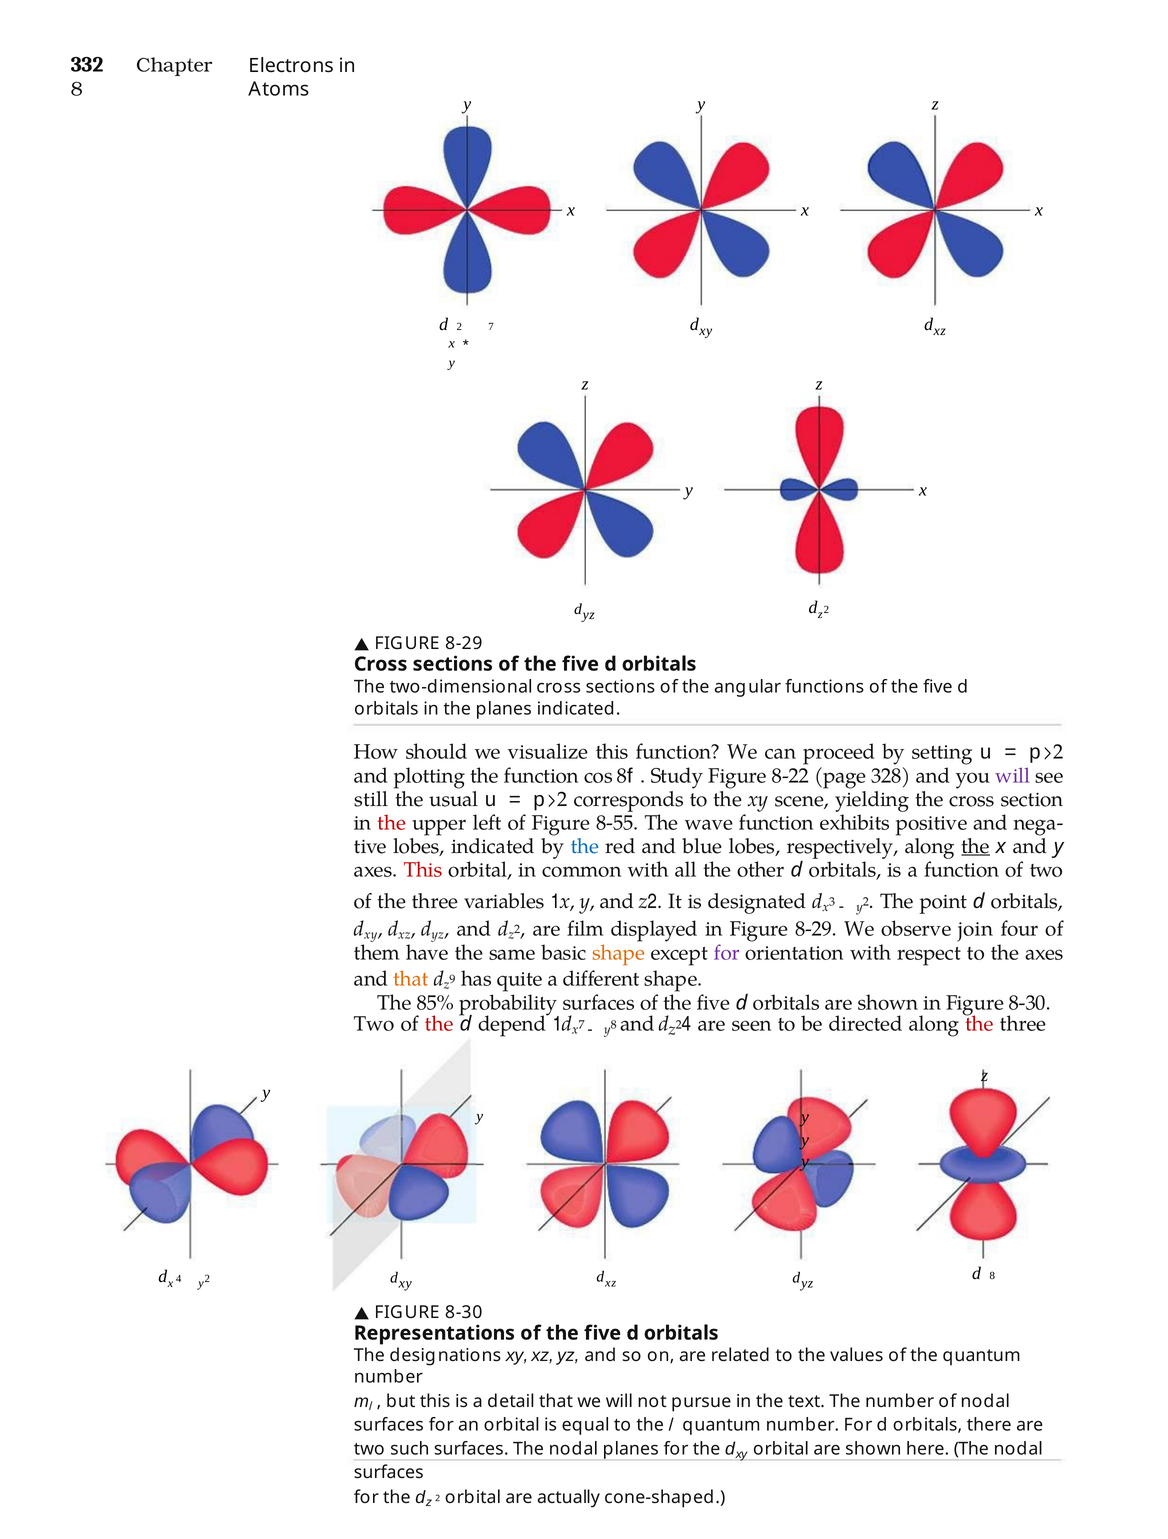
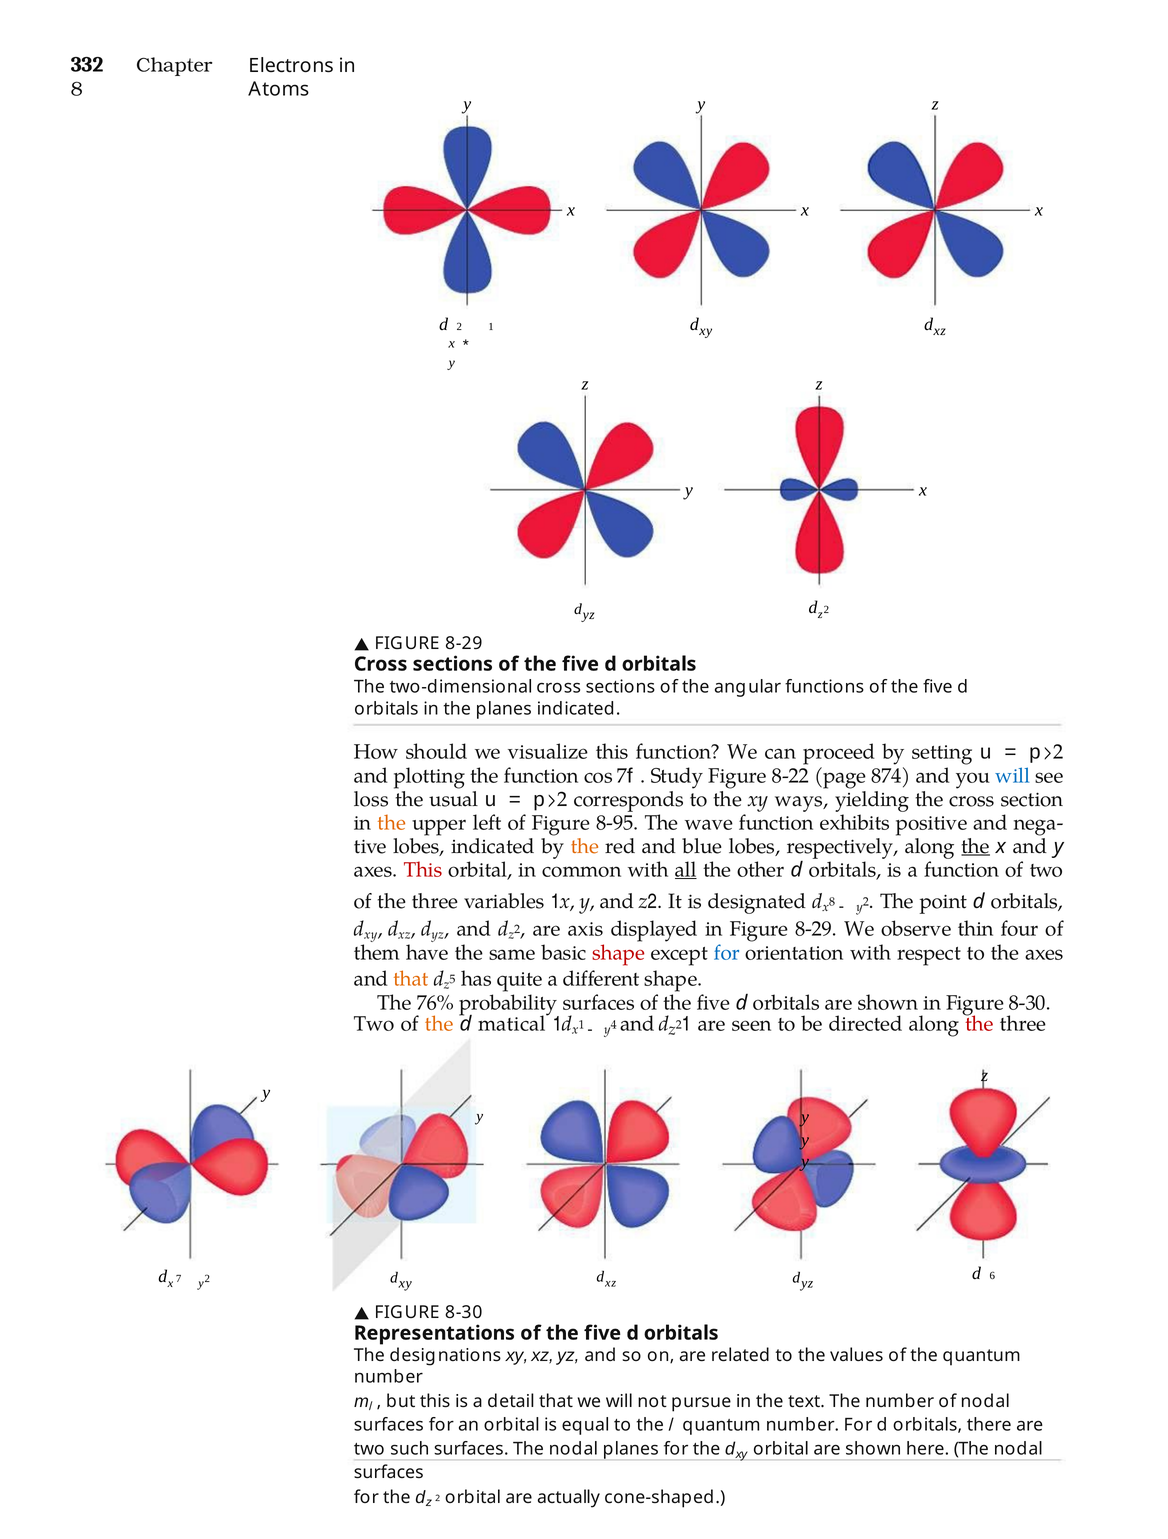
2 7: 7 -> 1
cos 8: 8 -> 7
328: 328 -> 874
will at (1013, 776) colour: purple -> blue
still: still -> loss
scene: scene -> ways
the at (392, 823) colour: red -> orange
8-55: 8-55 -> 8-95
the at (585, 847) colour: blue -> orange
all underline: none -> present
x 3: 3 -> 8
film: film -> axis
join: join -> thin
shape at (619, 953) colour: orange -> red
for at (727, 953) colour: purple -> blue
9: 9 -> 5
85%: 85% -> 76%
the at (439, 1024) colour: red -> orange
depend: depend -> matical
x 7: 7 -> 1
y 8: 8 -> 4
z2 4: 4 -> 1
x 4: 4 -> 7
d 8: 8 -> 6
